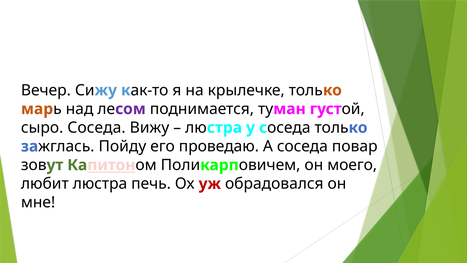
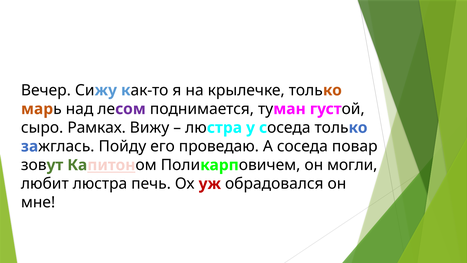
сыро Соседа: Соседа -> Рамках
моего: моего -> могли
